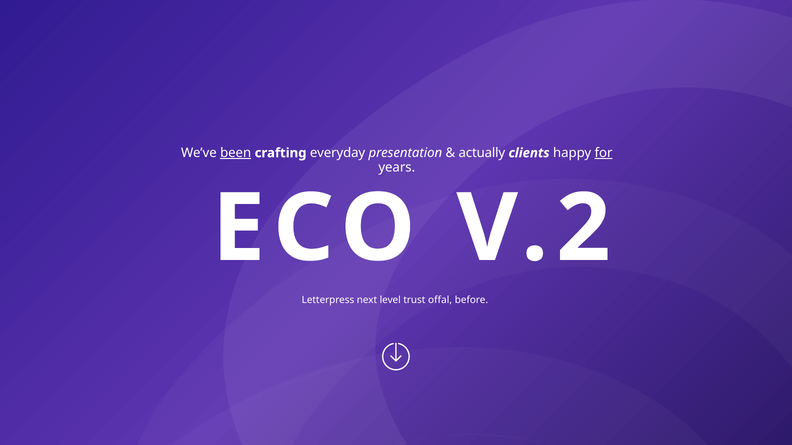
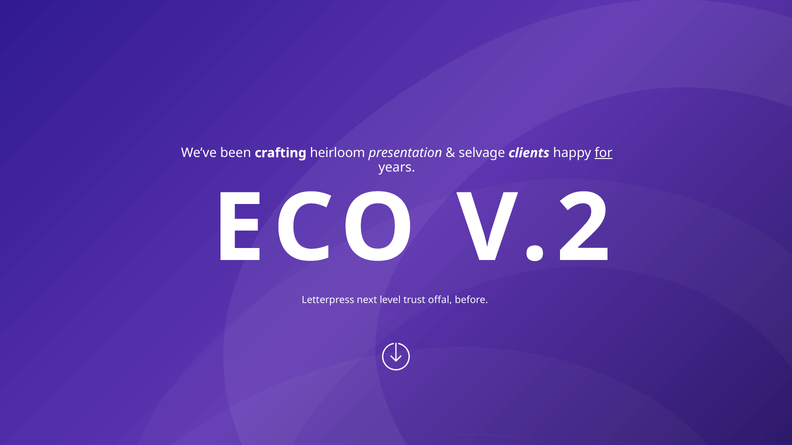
been underline: present -> none
everyday: everyday -> heirloom
actually: actually -> selvage
